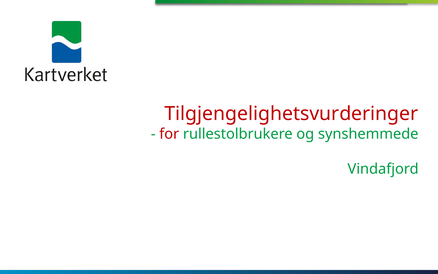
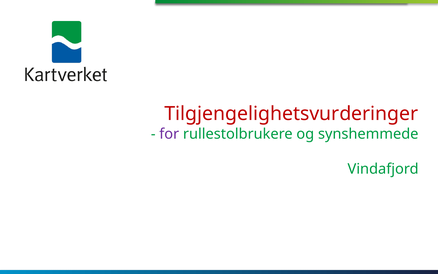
for colour: red -> purple
